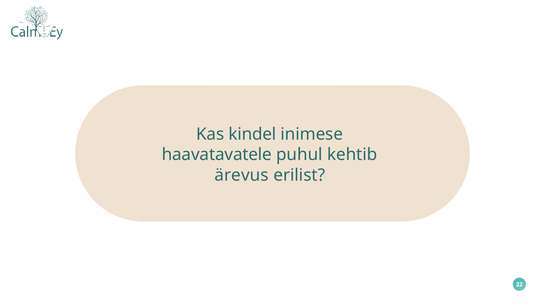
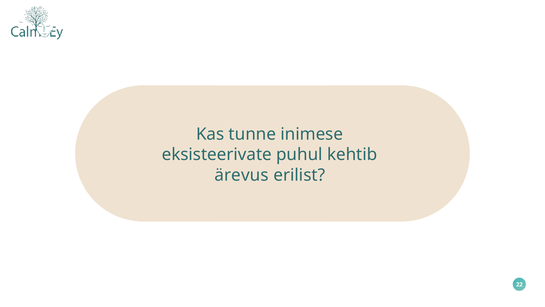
kindel: kindel -> tunne
haavatavatele: haavatavatele -> eksisteerivate
